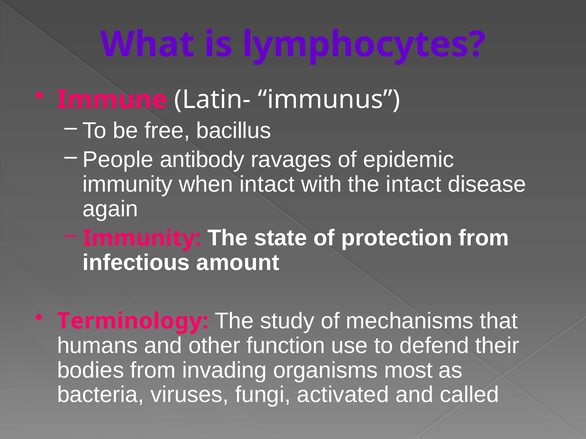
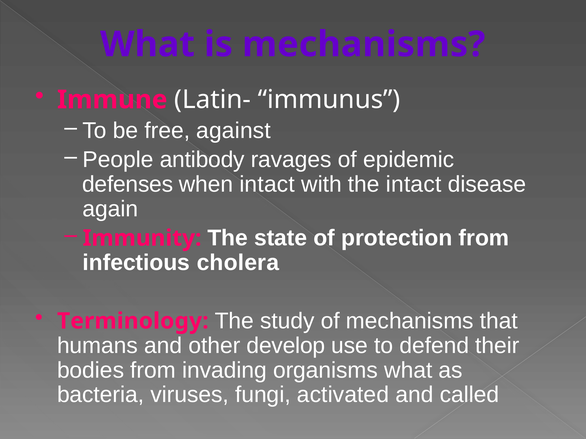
is lymphocytes: lymphocytes -> mechanisms
bacillus: bacillus -> against
immunity at (128, 185): immunity -> defenses
amount: amount -> cholera
function: function -> develop
organisms most: most -> what
